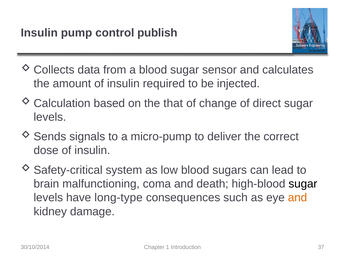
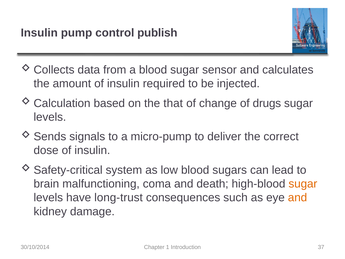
direct: direct -> drugs
sugar at (303, 184) colour: black -> orange
long-type: long-type -> long-trust
